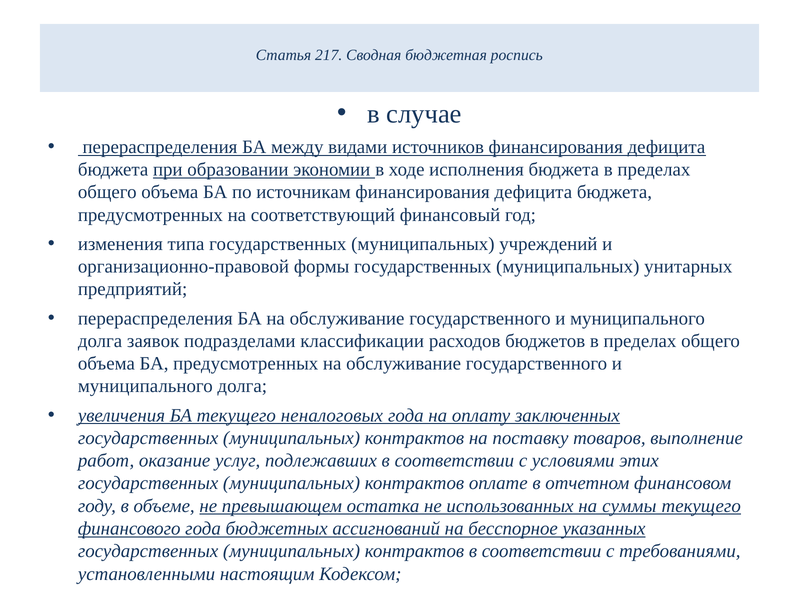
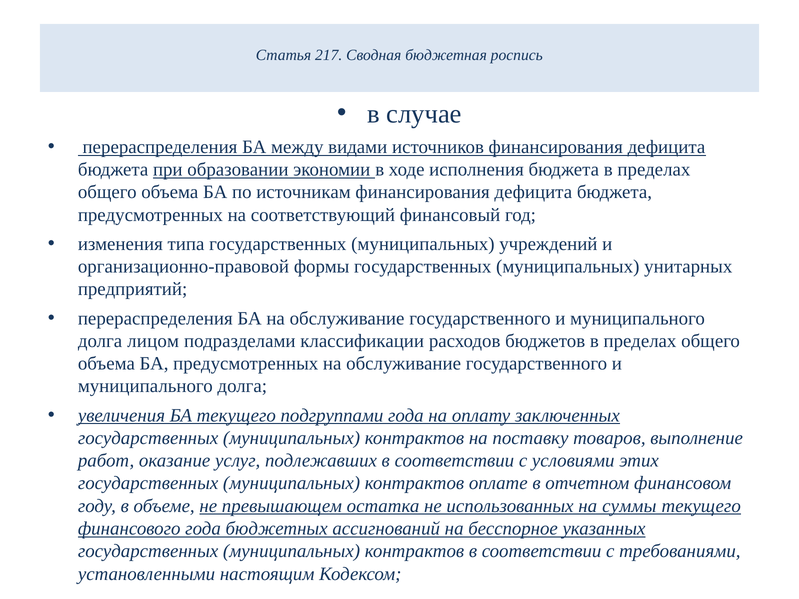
заявок: заявок -> лицом
неналоговых: неналоговых -> подгруппами
